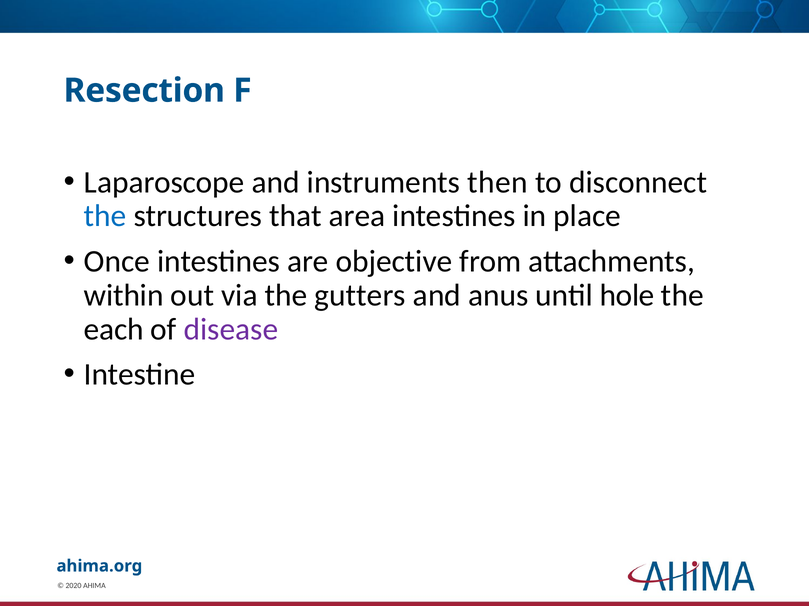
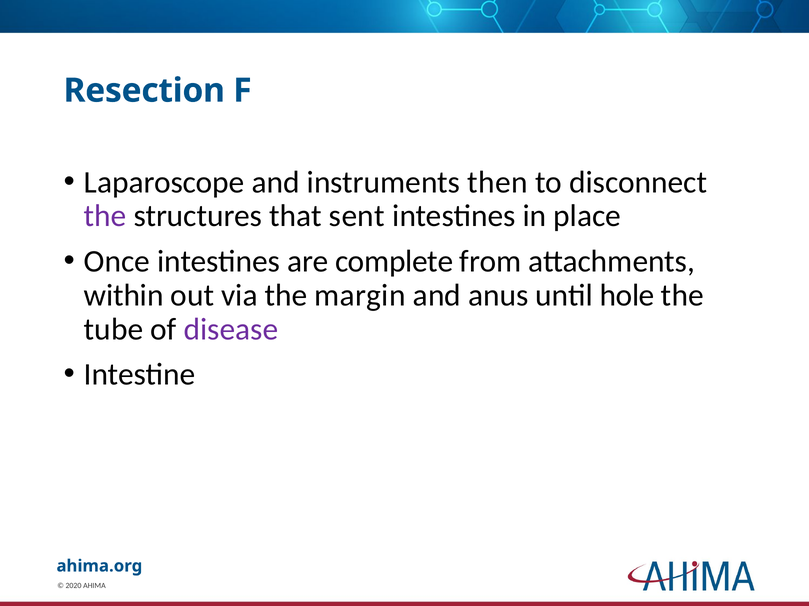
the at (105, 216) colour: blue -> purple
area: area -> sent
objective: objective -> complete
gutters: gutters -> margin
each: each -> tube
